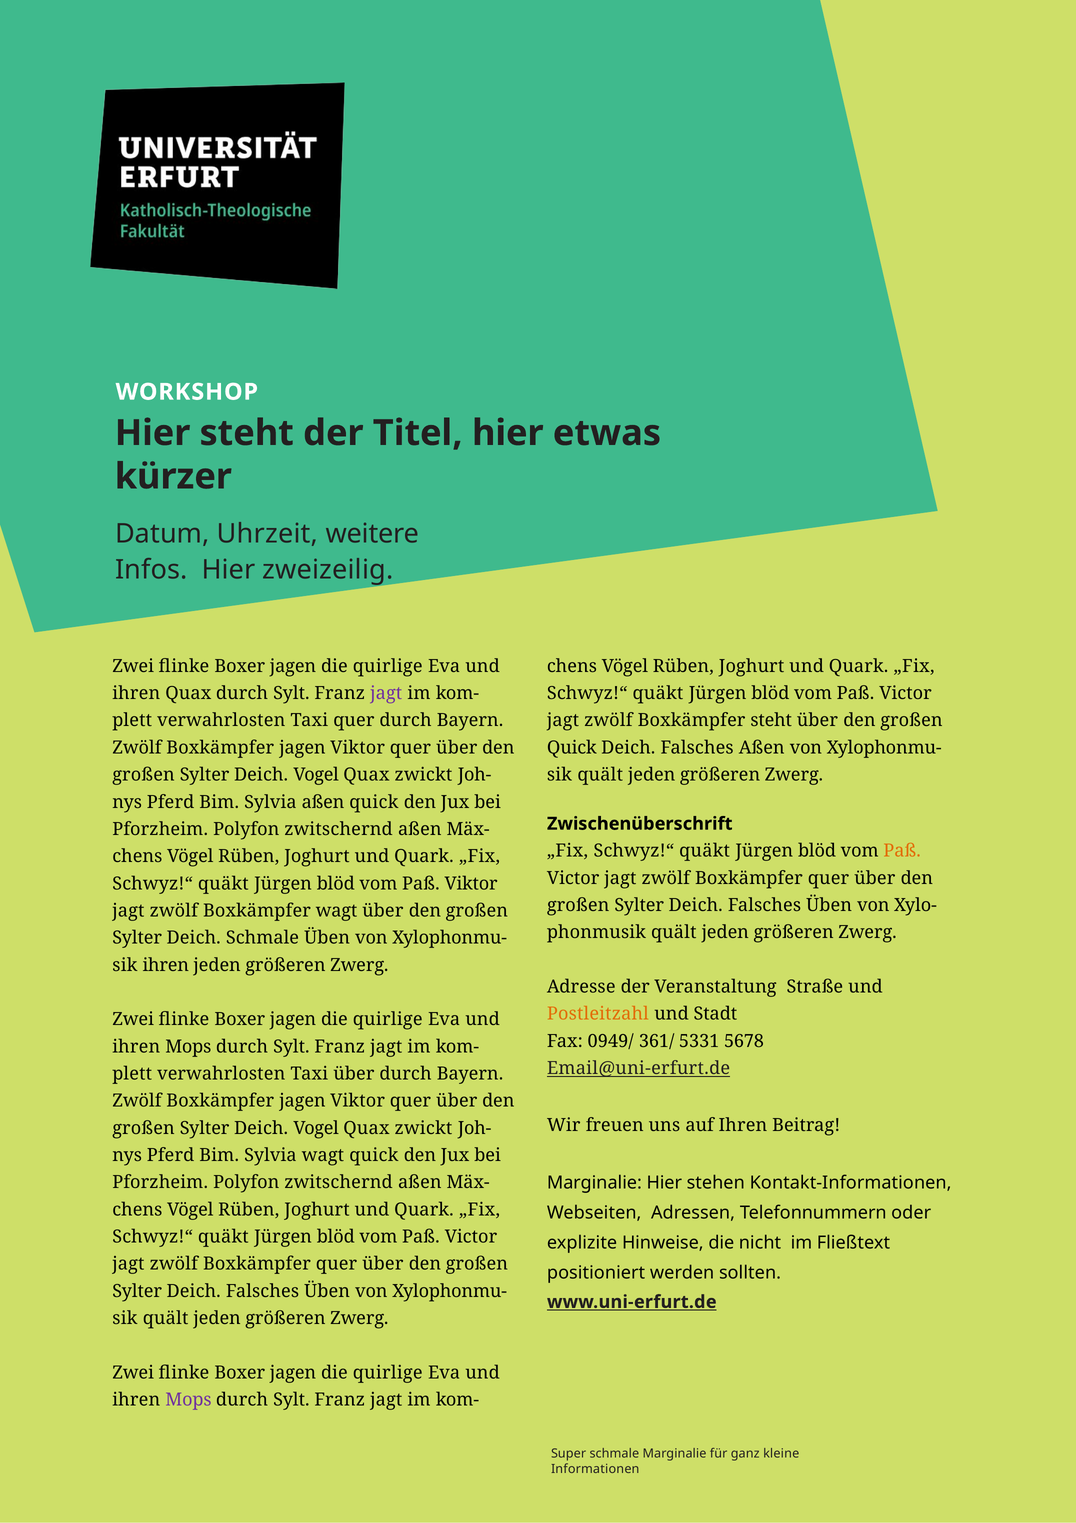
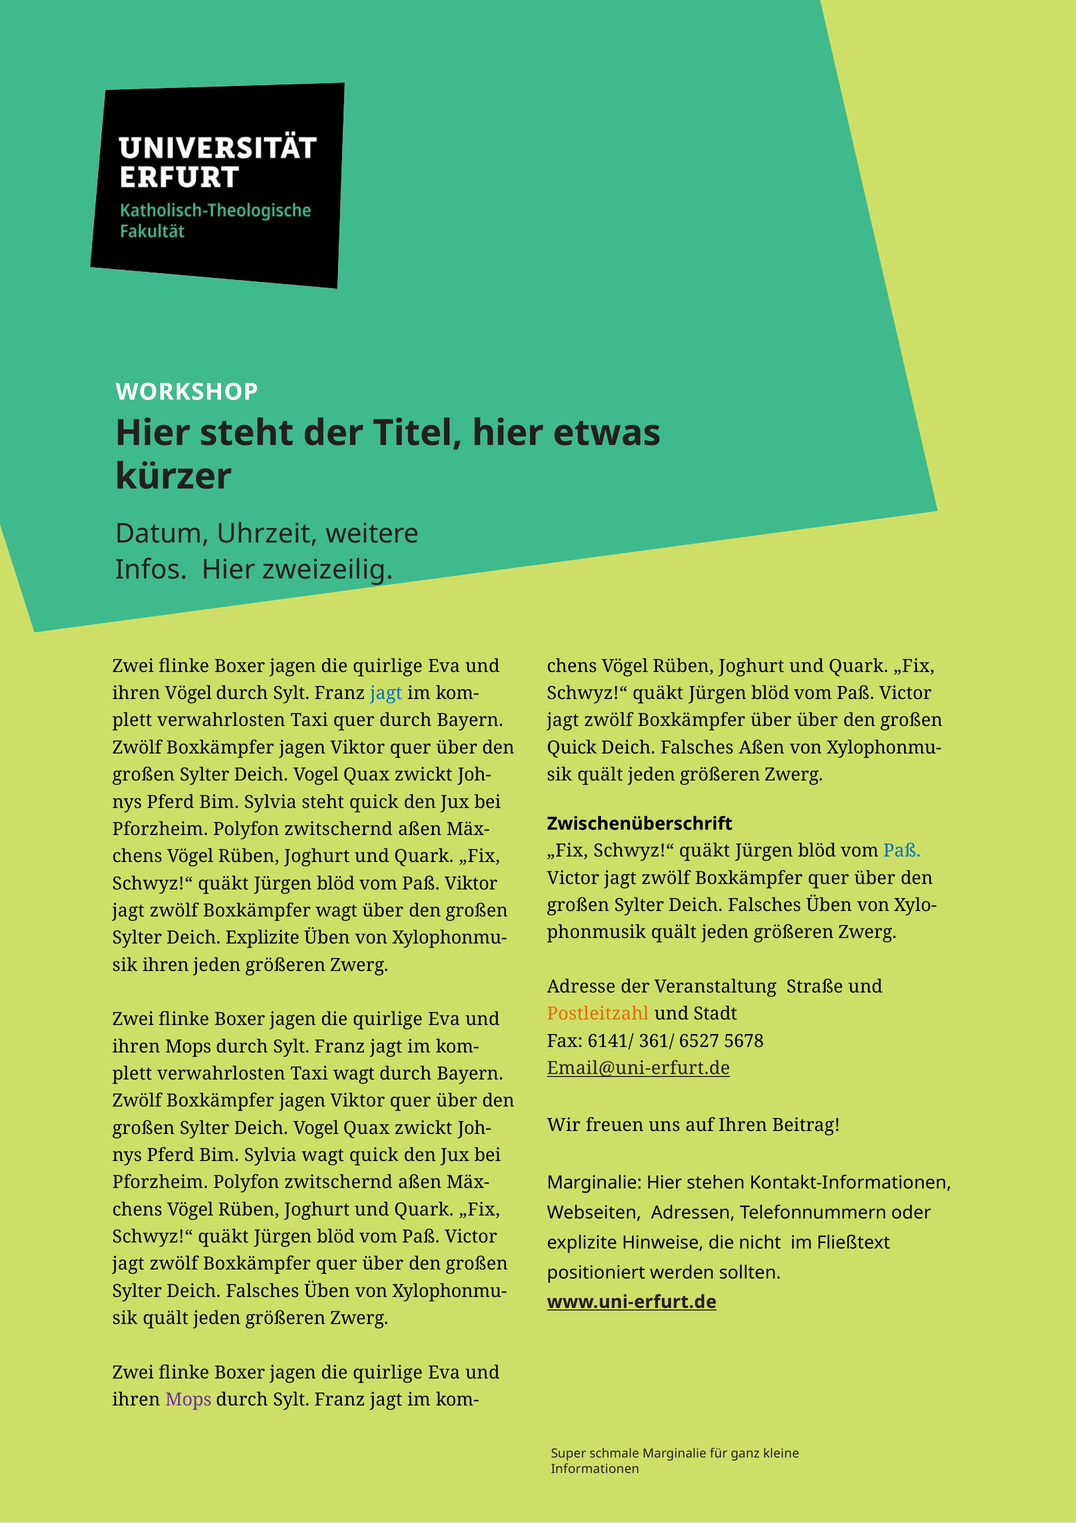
ihren Quax: Quax -> Vögel
jagt at (386, 693) colour: purple -> blue
Boxkämpfer steht: steht -> über
Sylvia aßen: aßen -> steht
Paß at (902, 851) colour: orange -> blue
Deich Schmale: Schmale -> Explizite
0949/: 0949/ -> 6141/
5331: 5331 -> 6527
Taxi über: über -> wagt
